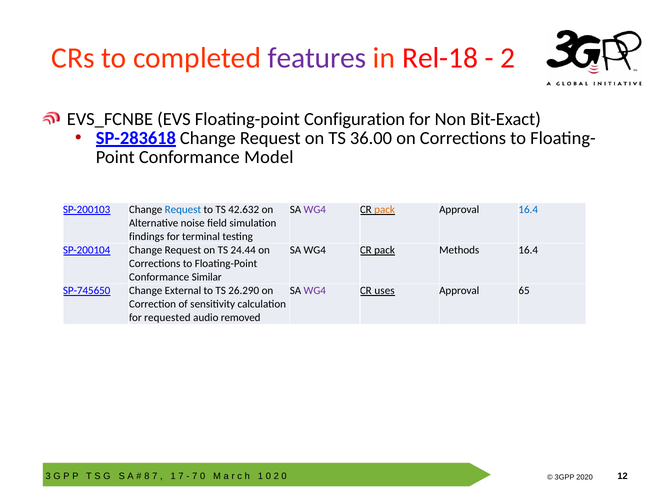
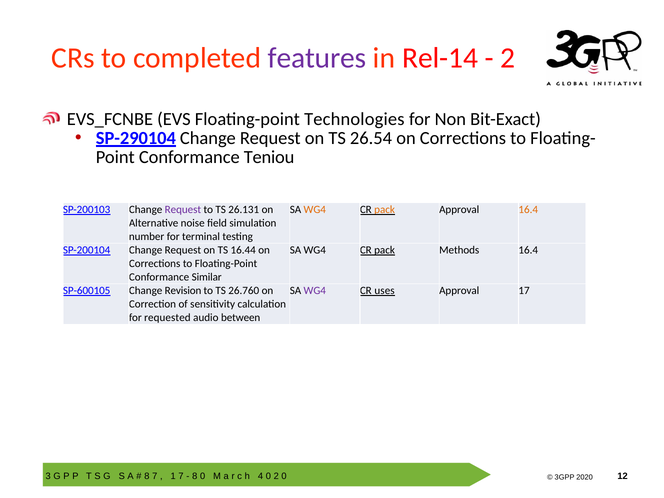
Rel-18: Rel-18 -> Rel-14
Configuration: Configuration -> Technologies
SP-283618: SP-283618 -> SP-290104
36.00: 36.00 -> 26.54
Model: Model -> Teniou
Request at (183, 210) colour: blue -> purple
42.632: 42.632 -> 26.131
WG4 at (315, 210) colour: purple -> orange
16.4 at (528, 210) colour: blue -> orange
findings: findings -> number
24.44: 24.44 -> 16.44
SP-745650: SP-745650 -> SP-600105
External: External -> Revision
26.290: 26.290 -> 26.760
65: 65 -> 17
removed: removed -> between
7 at (195, 476): 7 -> 8
1 at (260, 476): 1 -> 4
